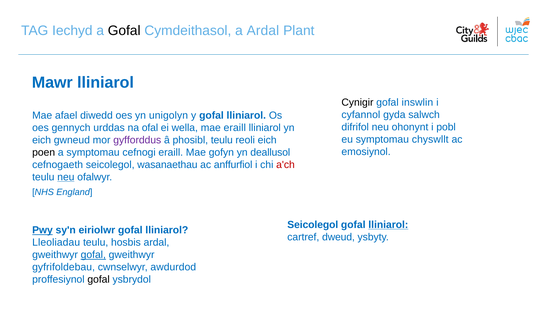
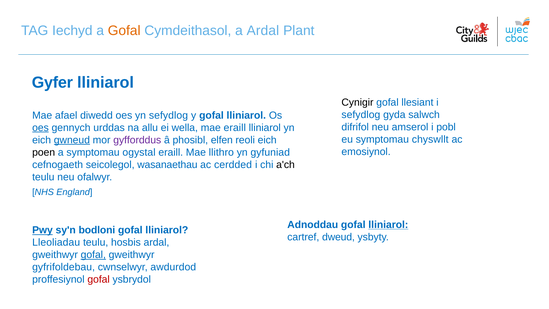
Gofal at (124, 31) colour: black -> orange
Mawr: Mawr -> Gyfer
inswlin: inswlin -> llesiant
cyfannol at (361, 115): cyfannol -> sefydlog
yn unigolyn: unigolyn -> sefydlog
ohonynt: ohonynt -> amserol
oes at (40, 128) underline: none -> present
ofal: ofal -> allu
gwneud underline: none -> present
phosibl teulu: teulu -> elfen
cefnogi: cefnogi -> ogystal
gofyn: gofyn -> llithro
deallusol: deallusol -> gyfuniad
anffurfiol: anffurfiol -> cerdded
a'ch colour: red -> black
neu at (66, 177) underline: present -> none
Seicolegol at (313, 225): Seicolegol -> Adnoddau
eiriolwr: eiriolwr -> bodloni
gofal at (99, 279) colour: black -> red
